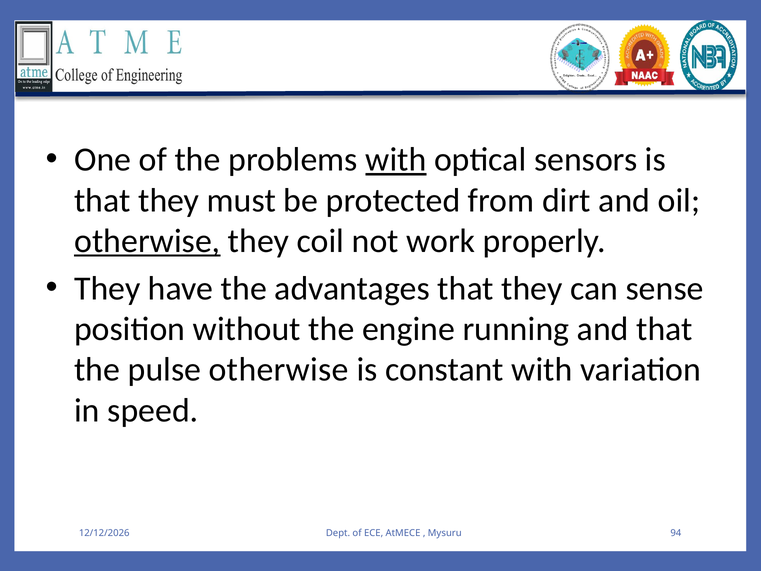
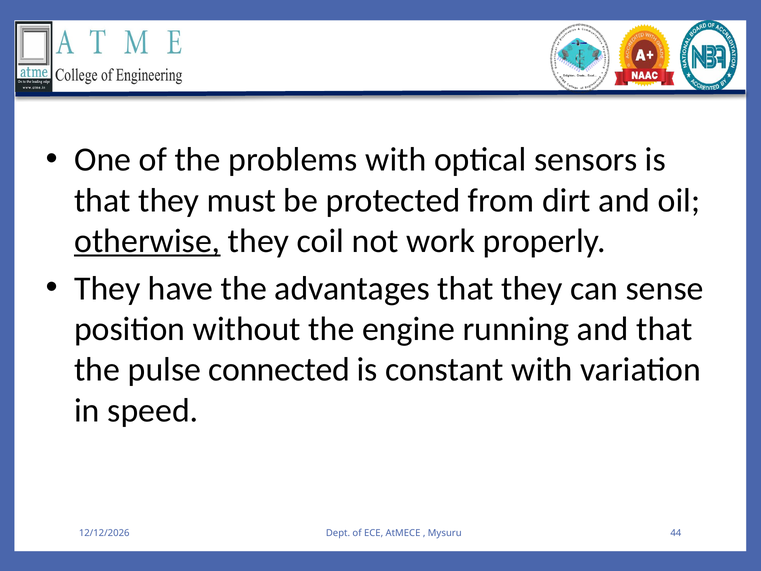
with at (396, 160) underline: present -> none
pulse otherwise: otherwise -> connected
94: 94 -> 44
